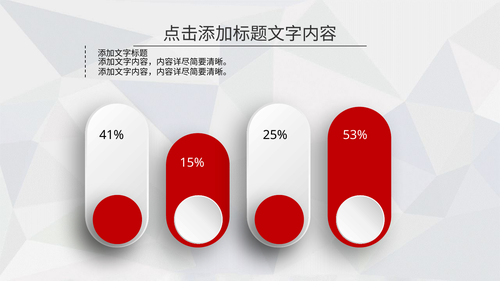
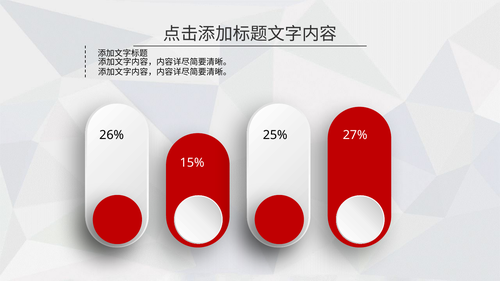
41%: 41% -> 26%
53%: 53% -> 27%
